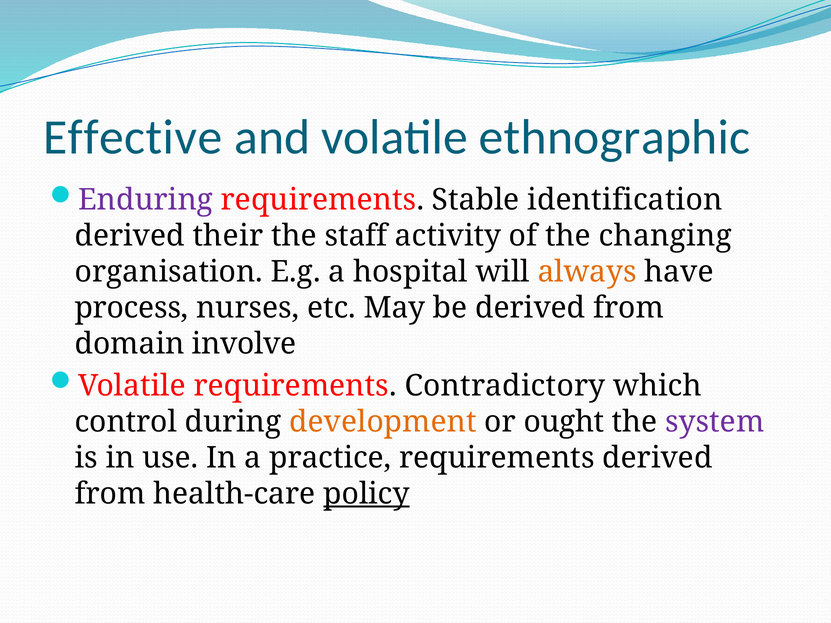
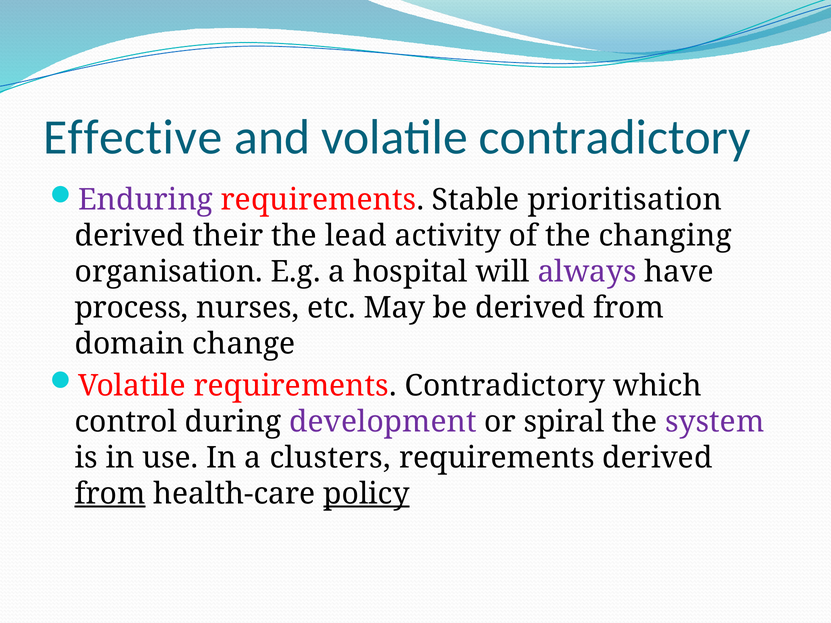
volatile ethnographic: ethnographic -> contradictory
identification: identification -> prioritisation
staff: staff -> lead
always colour: orange -> purple
involve: involve -> change
development colour: orange -> purple
ought: ought -> spiral
practice: practice -> clusters
from at (110, 494) underline: none -> present
